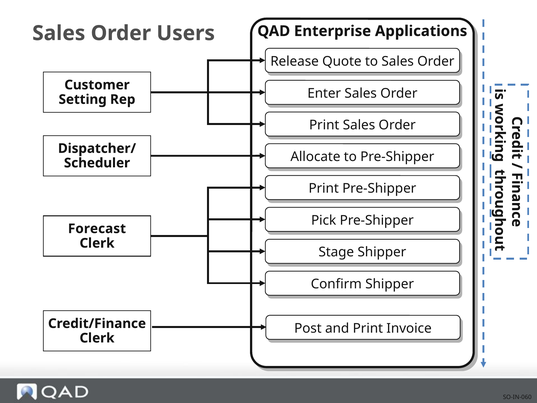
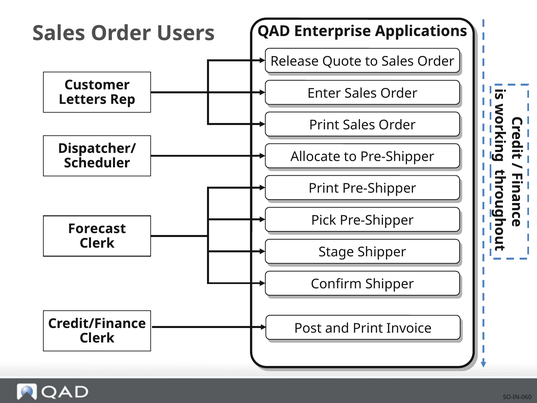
Setting: Setting -> Letters
